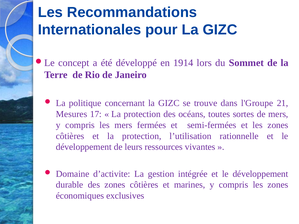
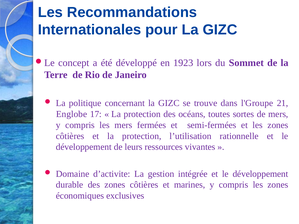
1914: 1914 -> 1923
Mesures: Mesures -> Englobe
